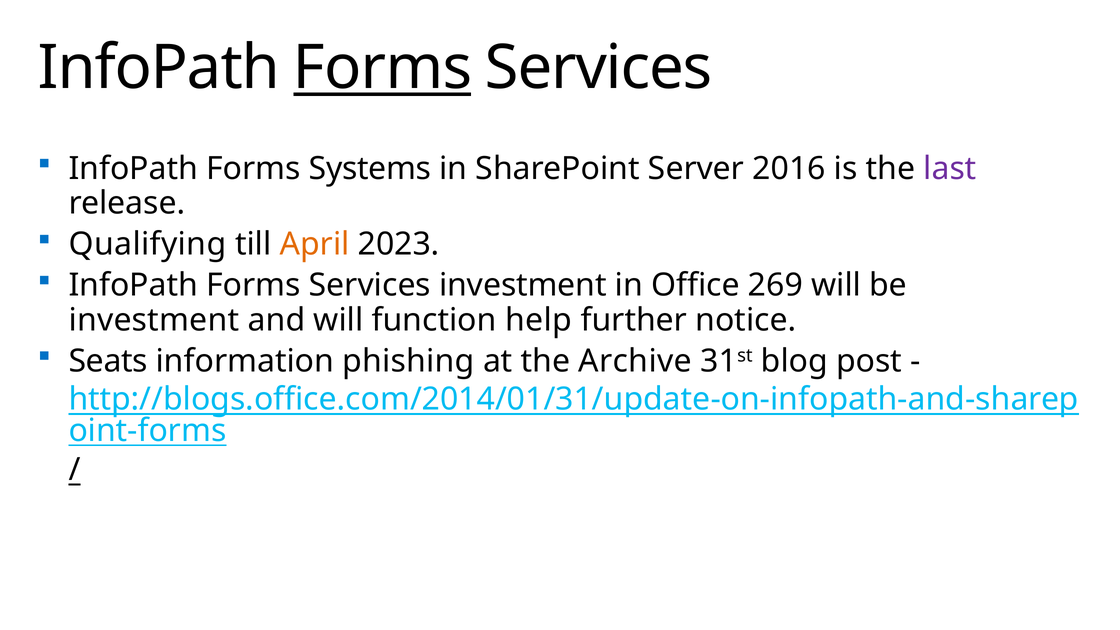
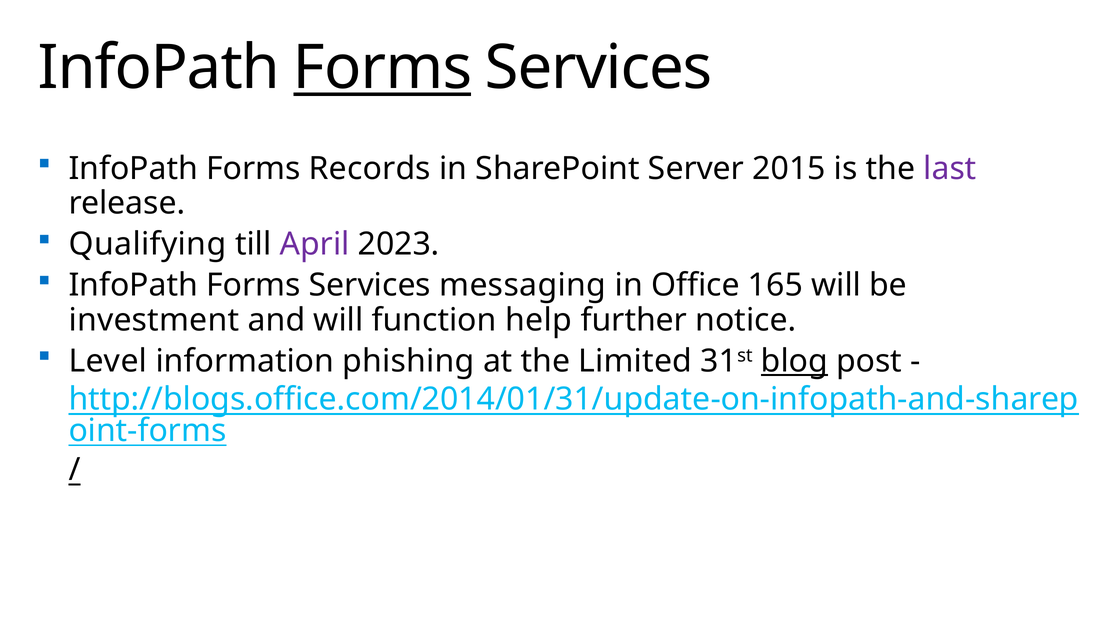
Systems: Systems -> Records
2016: 2016 -> 2015
April colour: orange -> purple
Services investment: investment -> messaging
269: 269 -> 165
Seats: Seats -> Level
Archive: Archive -> Limited
blog underline: none -> present
